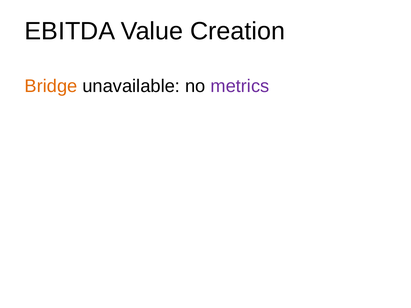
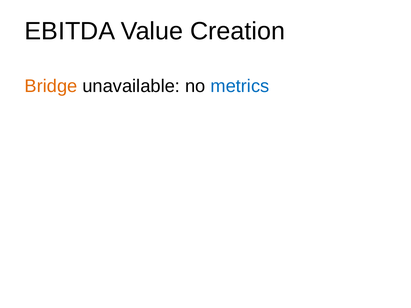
metrics colour: purple -> blue
